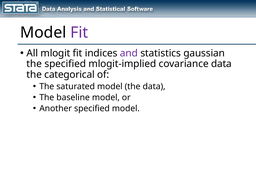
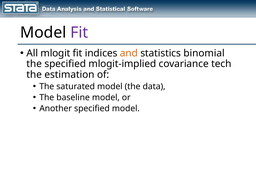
and colour: purple -> orange
gaussian: gaussian -> binomial
covariance data: data -> tech
categorical: categorical -> estimation
